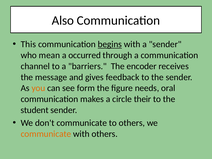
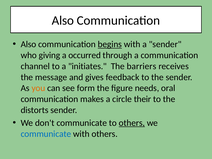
This at (28, 44): This -> Also
mean: mean -> giving
barriers: barriers -> initiates
encoder: encoder -> barriers
student: student -> distorts
others at (132, 123) underline: none -> present
communicate at (46, 134) colour: orange -> blue
